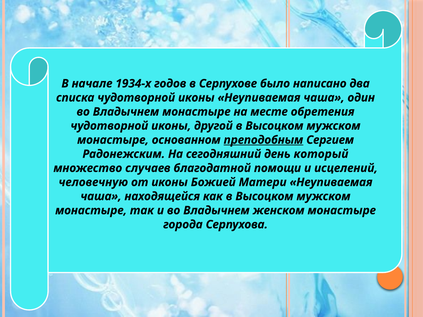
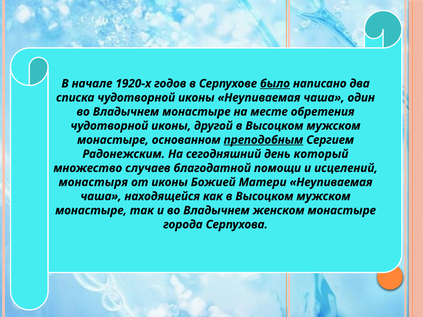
1934-х: 1934-х -> 1920-х
было underline: none -> present
человечную: человечную -> монастыря
